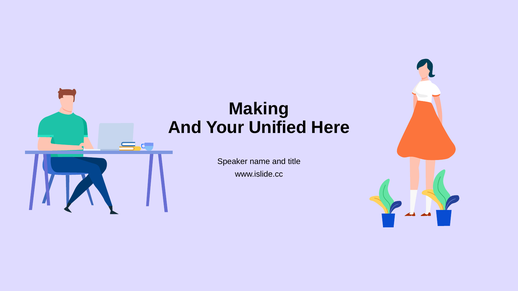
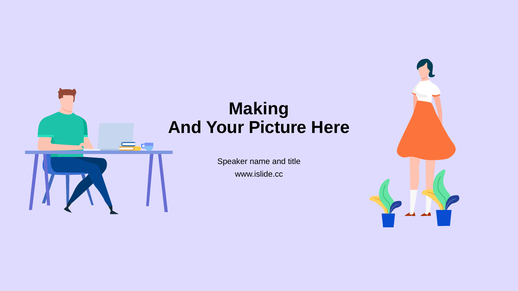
Unified: Unified -> Picture
